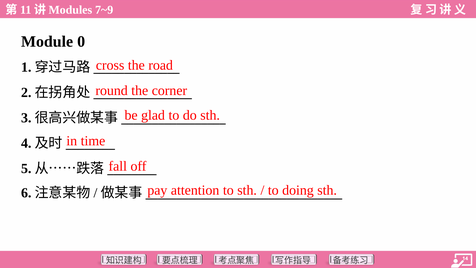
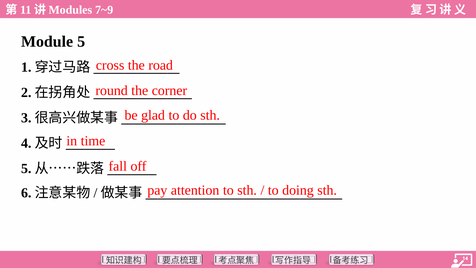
Module 0: 0 -> 5
